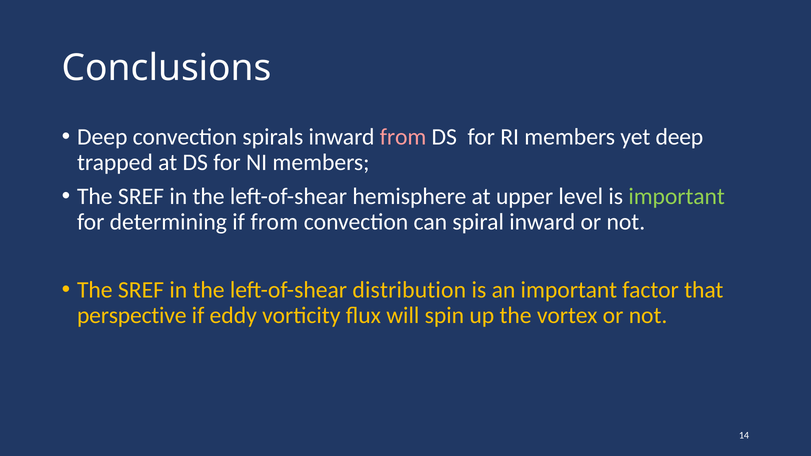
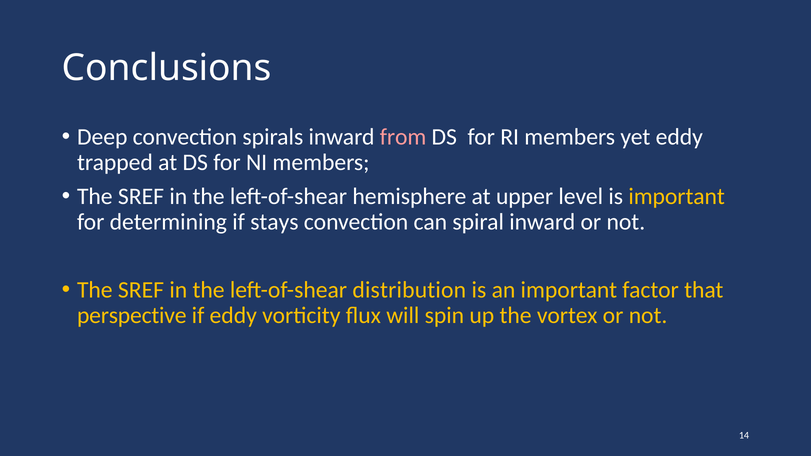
yet deep: deep -> eddy
important at (677, 197) colour: light green -> yellow
if from: from -> stays
